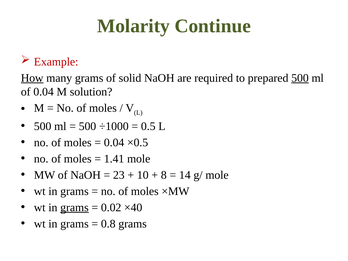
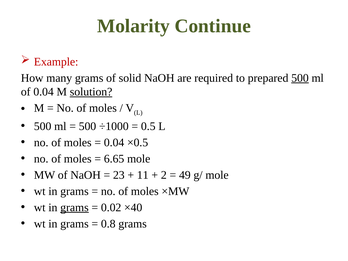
How underline: present -> none
solution underline: none -> present
1.41: 1.41 -> 6.65
10: 10 -> 11
8: 8 -> 2
14: 14 -> 49
